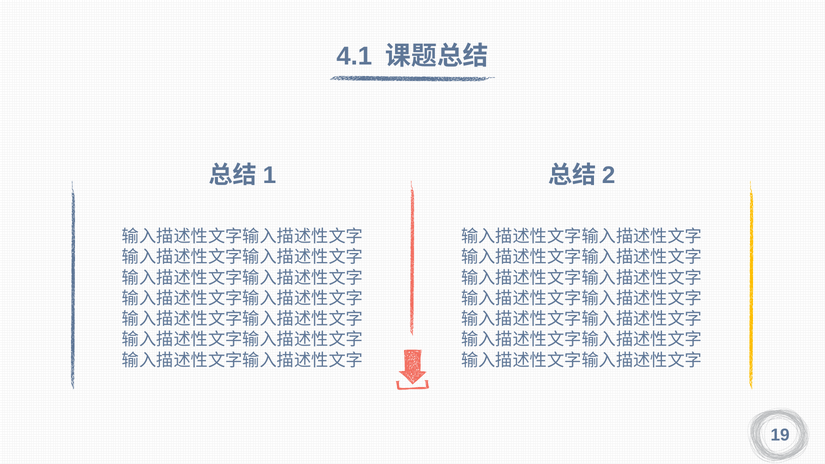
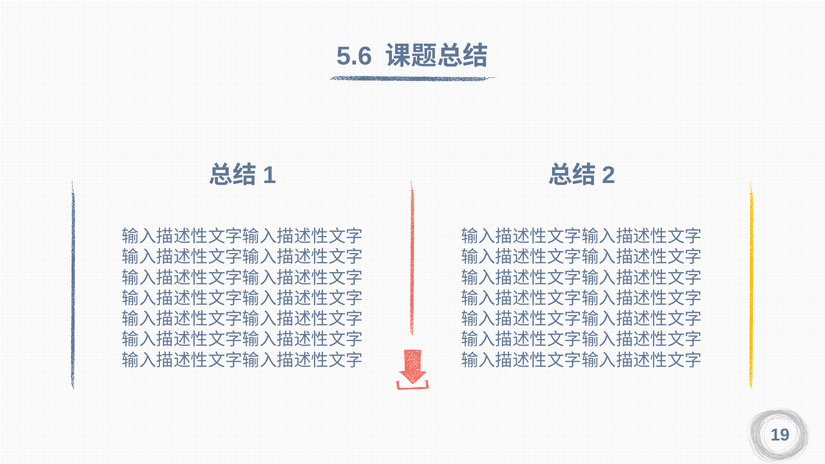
4.1: 4.1 -> 5.6
